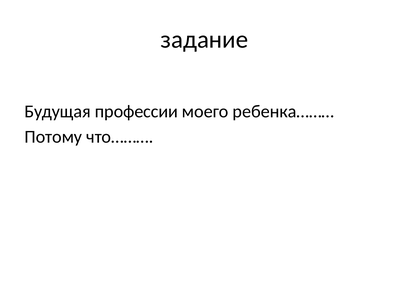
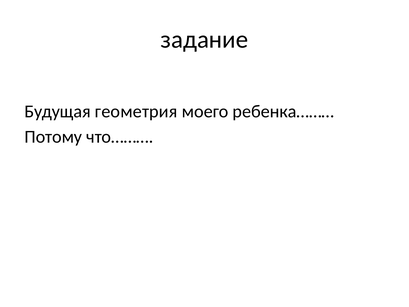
профессии: профессии -> геометрия
